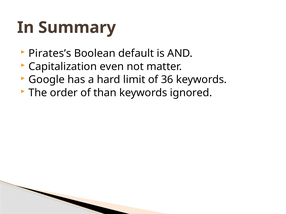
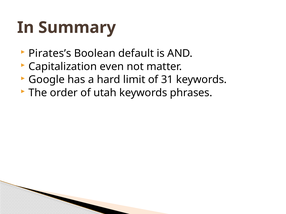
36: 36 -> 31
than: than -> utah
ignored: ignored -> phrases
